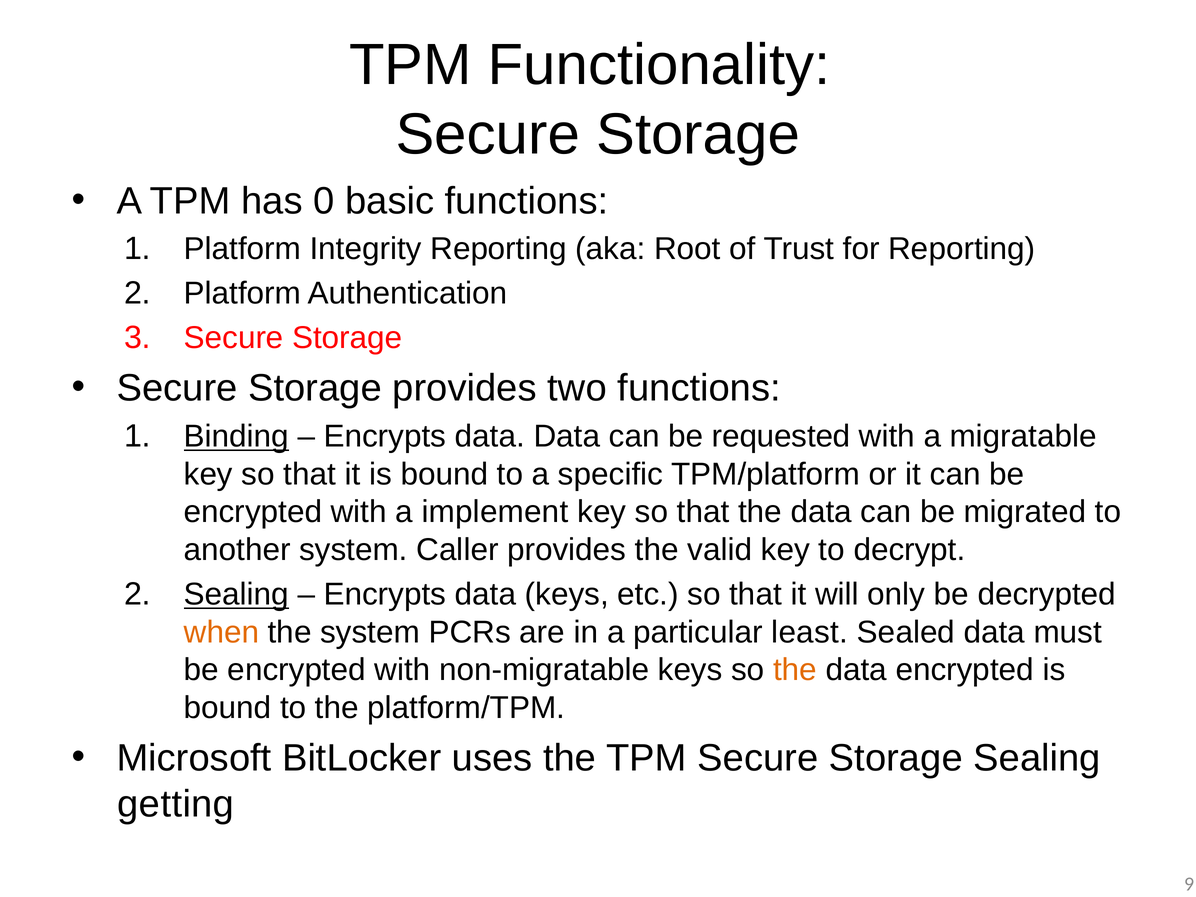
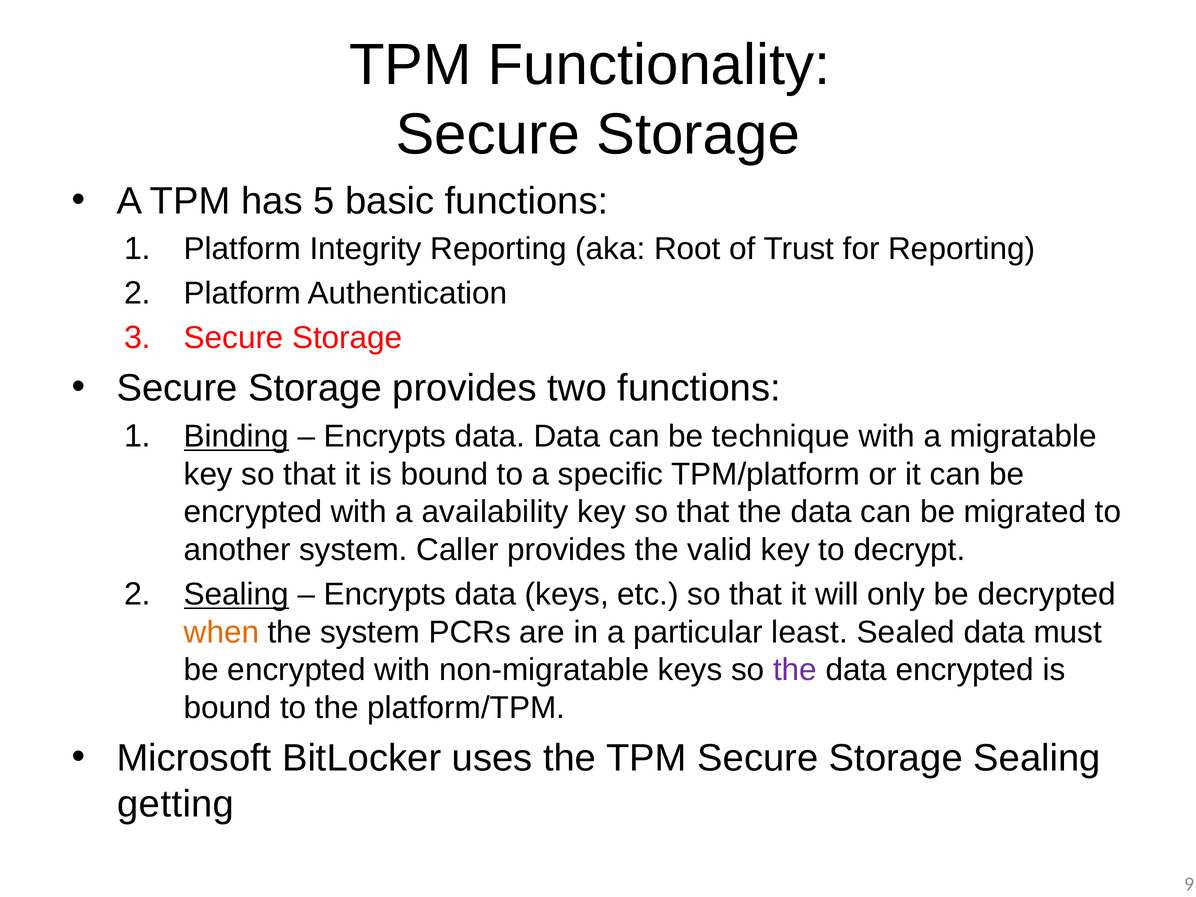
0: 0 -> 5
requested: requested -> technique
implement: implement -> availability
the at (795, 670) colour: orange -> purple
